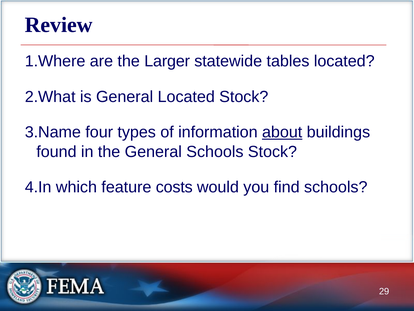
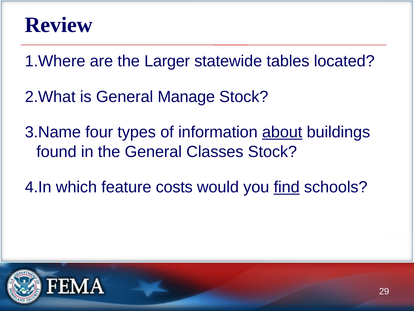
General Located: Located -> Manage
General Schools: Schools -> Classes
find underline: none -> present
